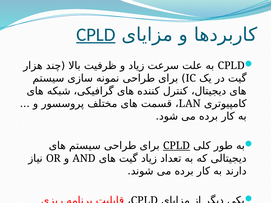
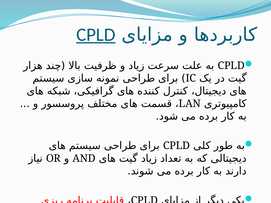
CPLD at (177, 146) underline: present -> none
